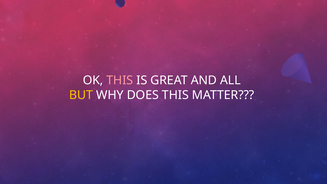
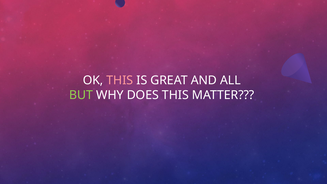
BUT colour: yellow -> light green
